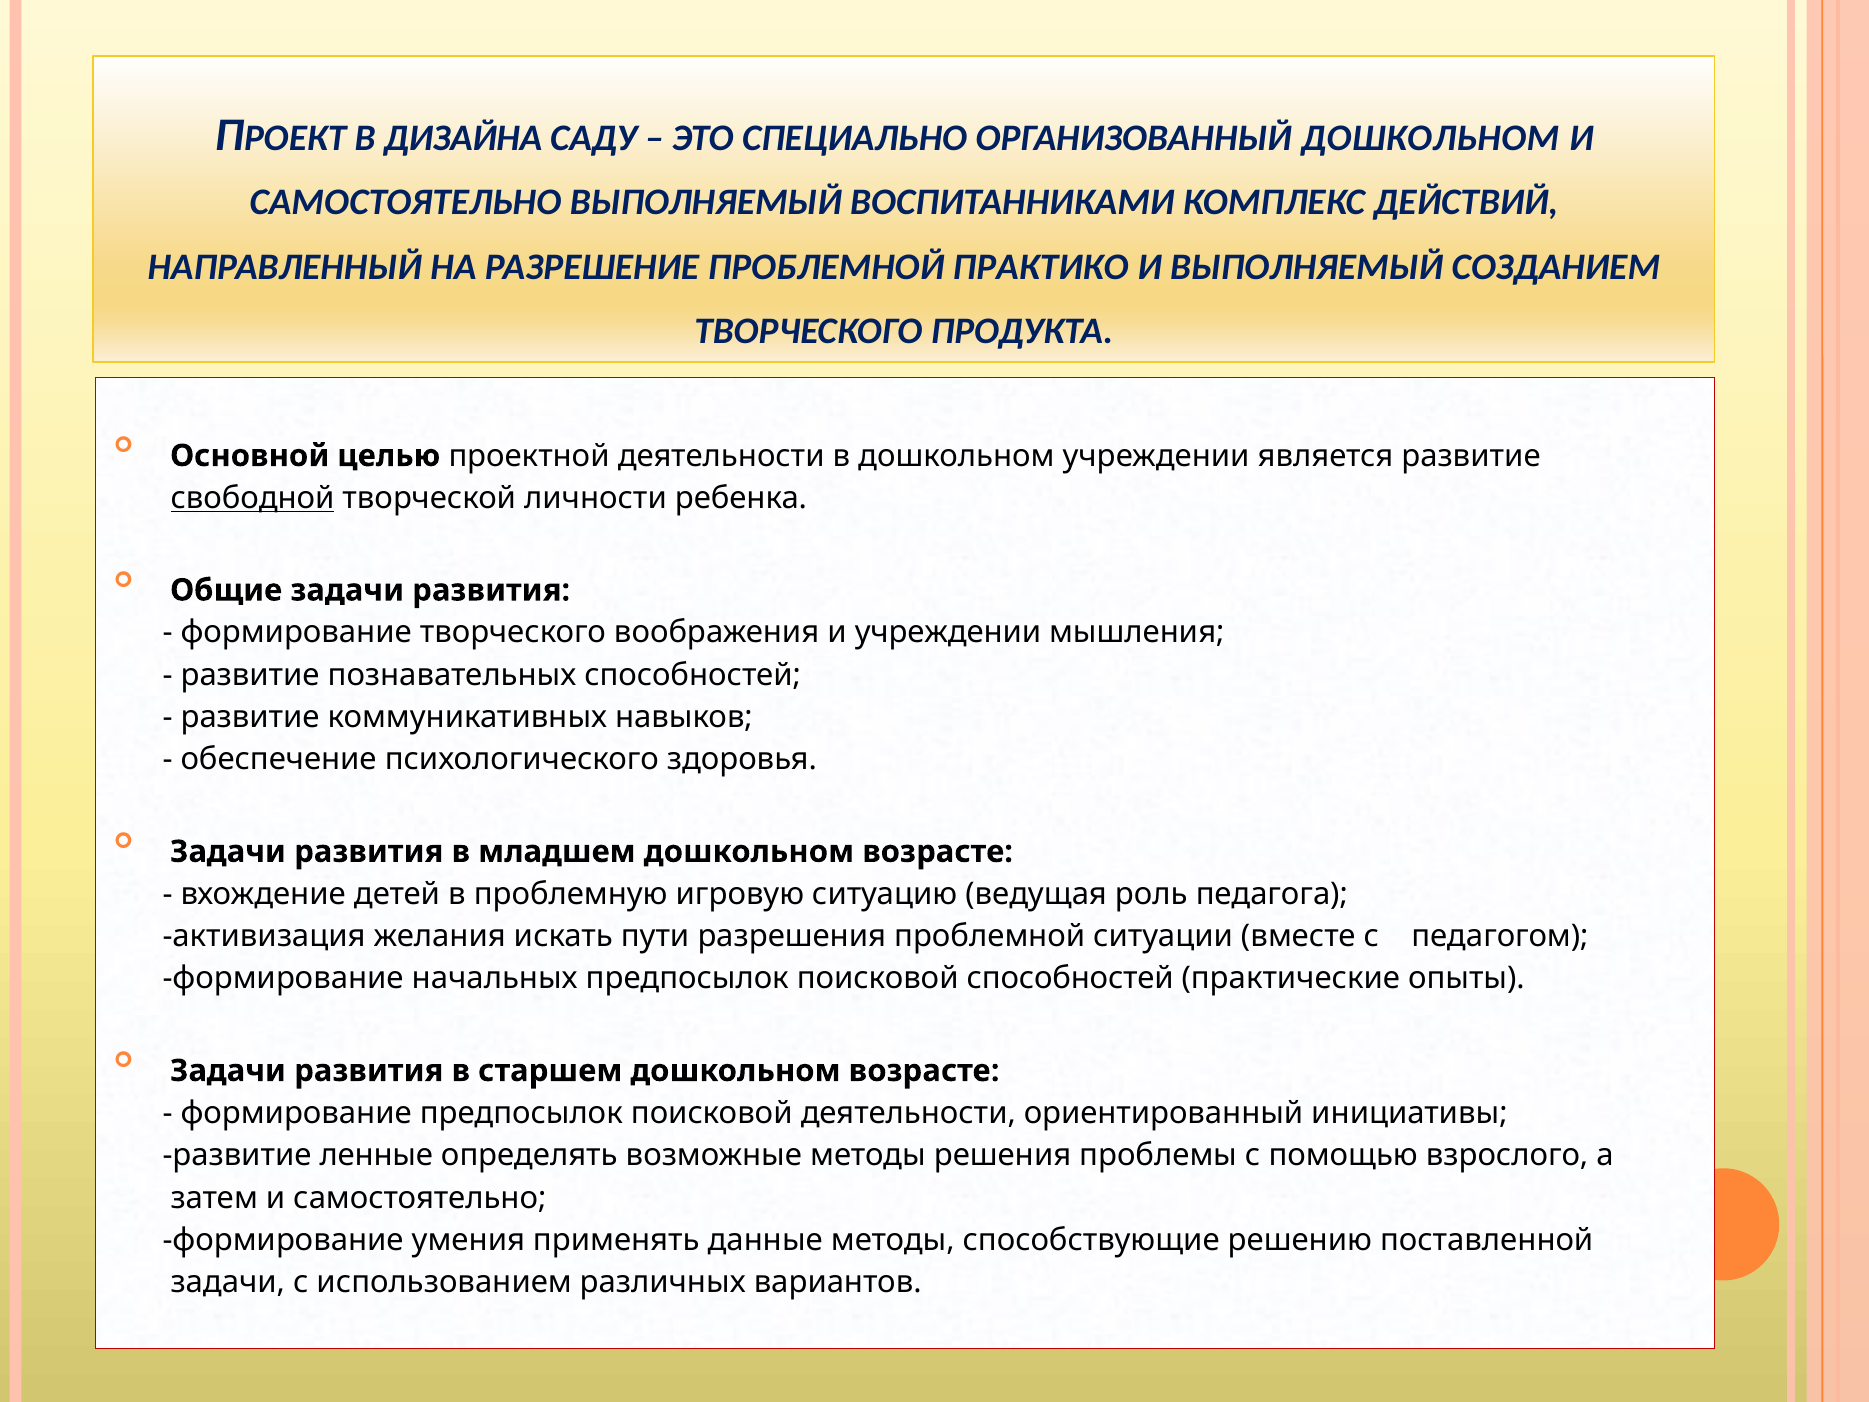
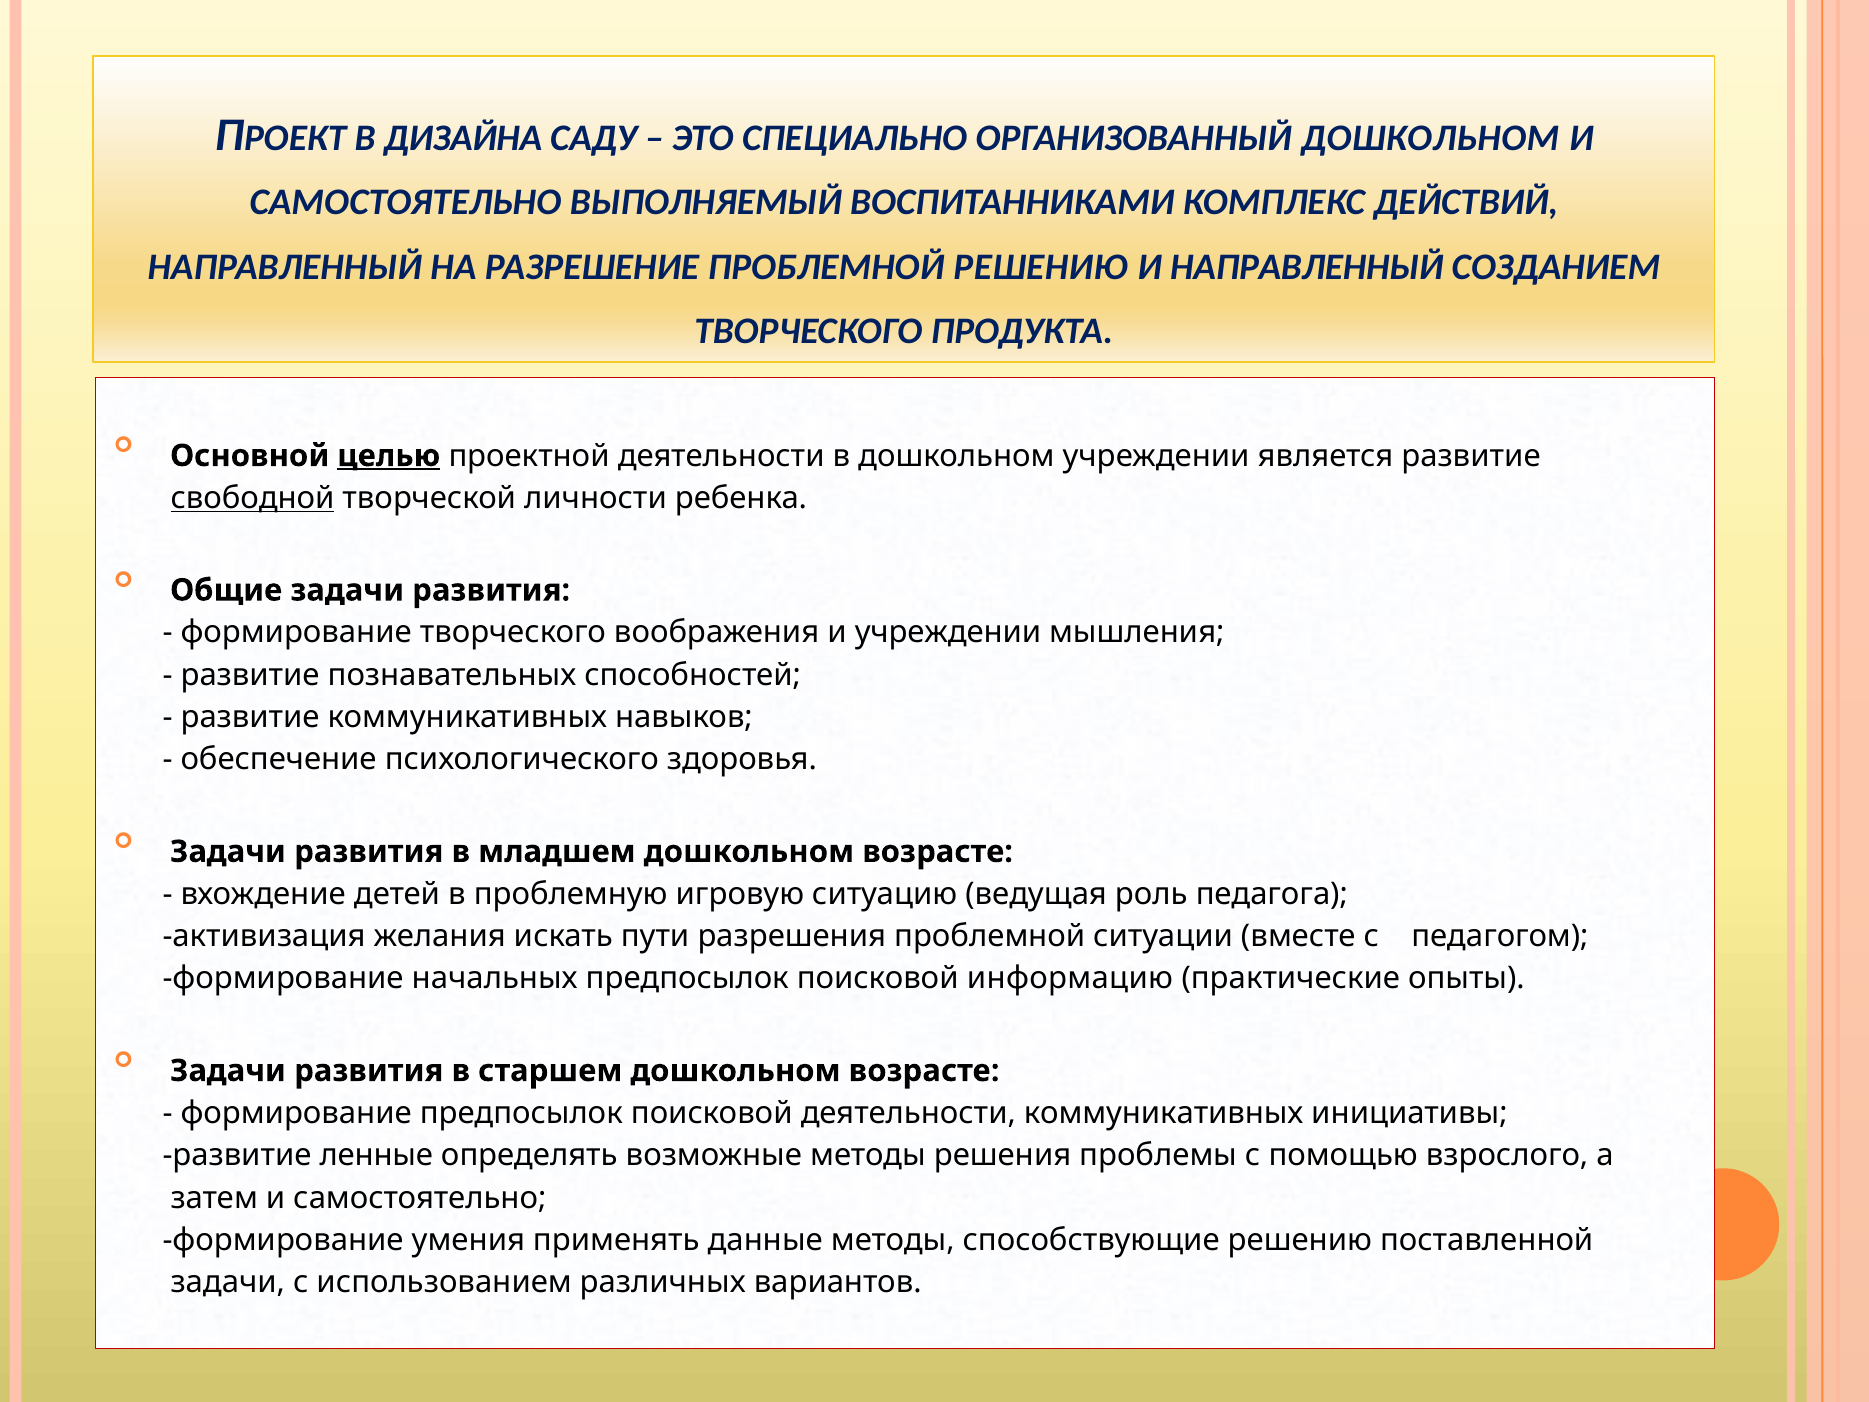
ПРОБЛЕМНОЙ ПРАКТИКО: ПРАКТИКО -> РЕШЕНИЮ
И ВЫПОЛНЯЕМЫЙ: ВЫПОЛНЯЕМЫЙ -> НАПРАВЛЕННЫЙ
целью underline: none -> present
поисковой способностей: способностей -> информацию
деятельности ориентированный: ориентированный -> коммуникативных
